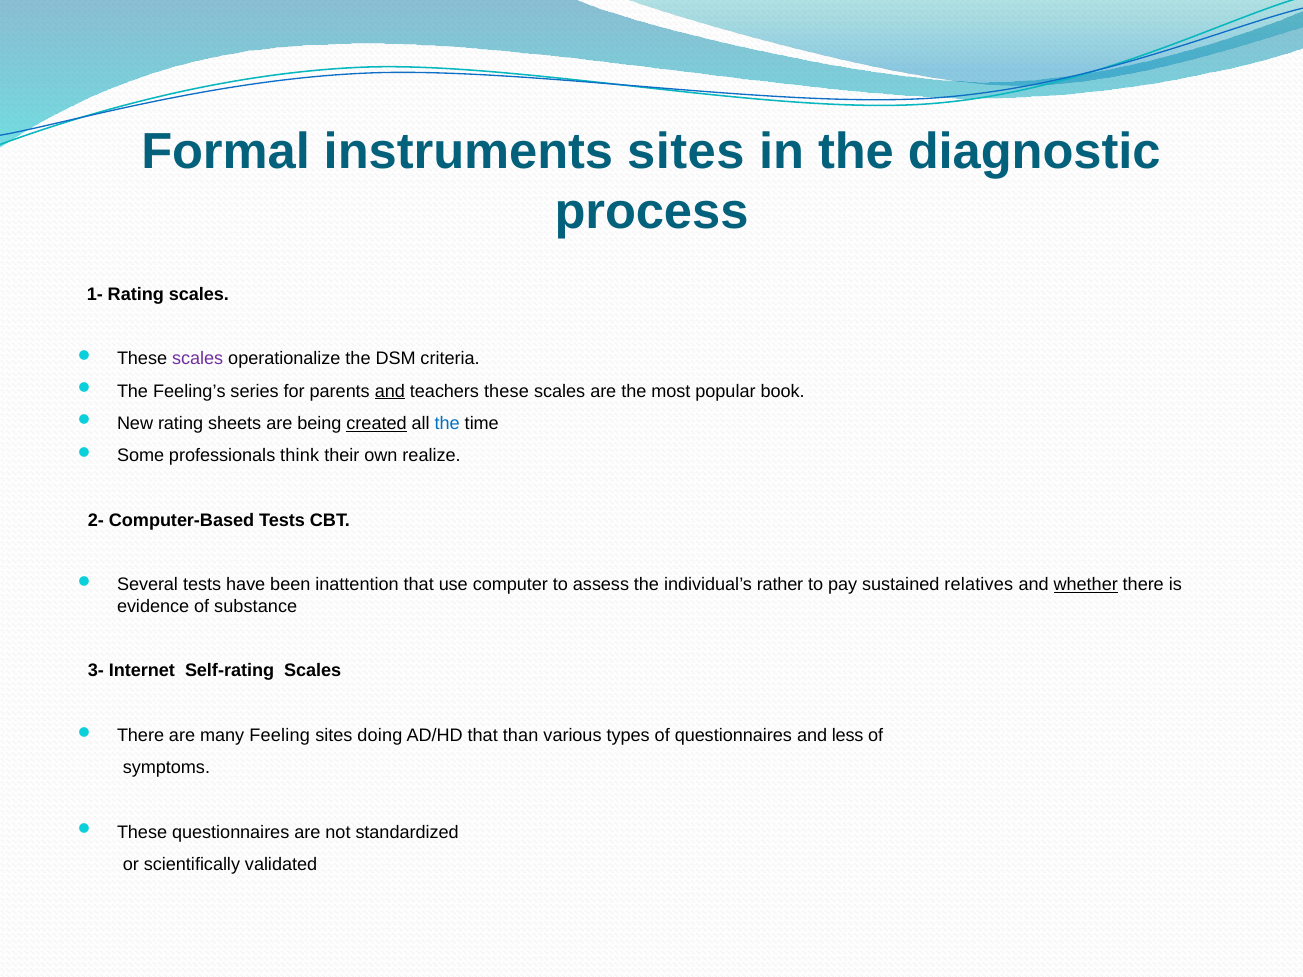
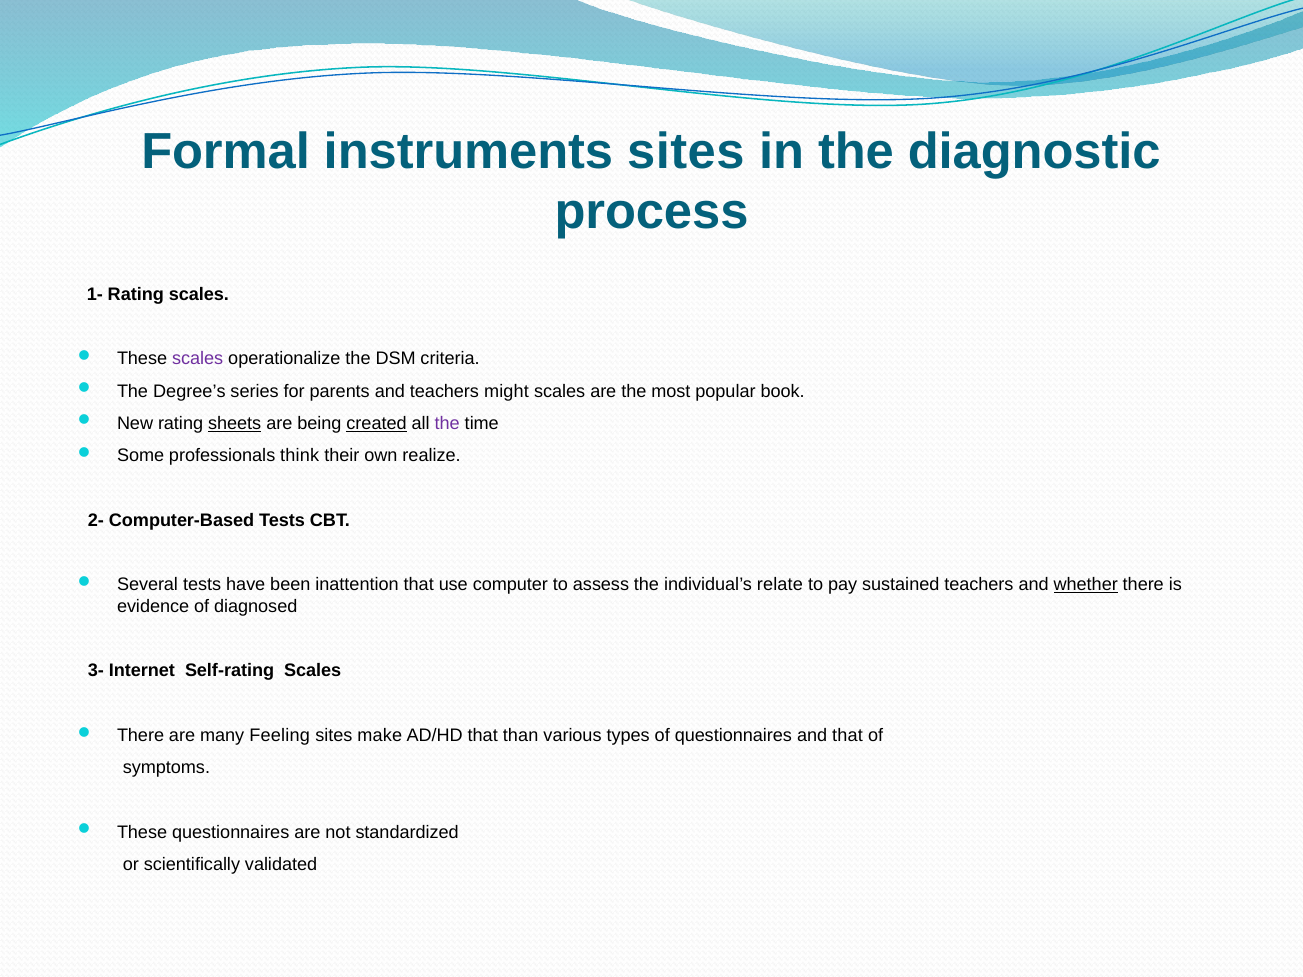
Feeling’s: Feeling’s -> Degree’s
and at (390, 391) underline: present -> none
teachers these: these -> might
sheets underline: none -> present
the at (447, 423) colour: blue -> purple
rather: rather -> relate
sustained relatives: relatives -> teachers
substance: substance -> diagnosed
doing: doing -> make
and less: less -> that
